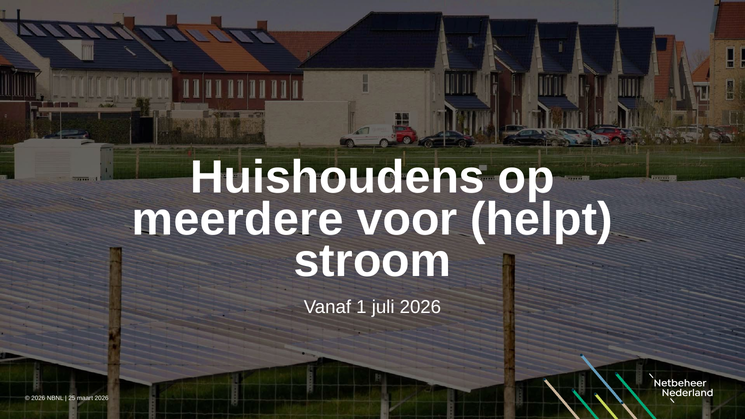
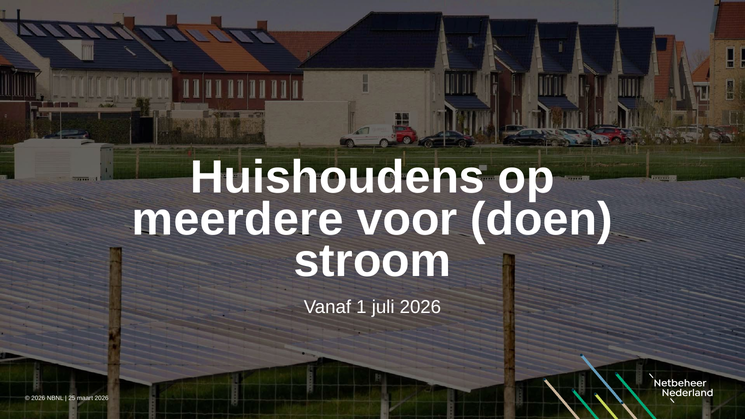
helpt: helpt -> doen
